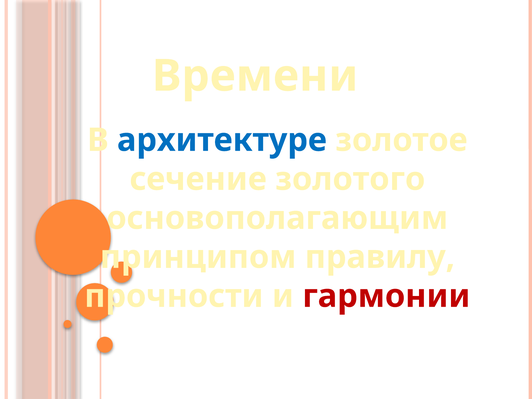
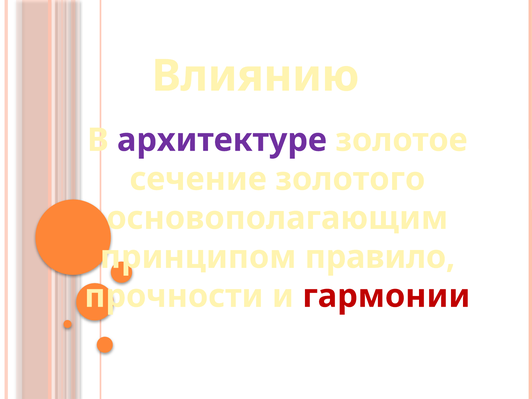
Времени: Времени -> Влиянию
архитектуре colour: blue -> purple
правилу: правилу -> правило
